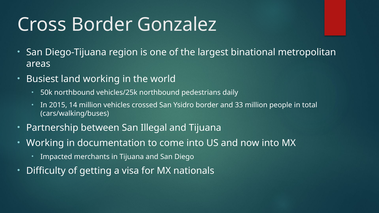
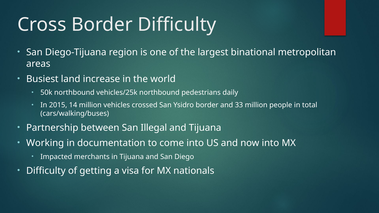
Border Gonzalez: Gonzalez -> Difficulty
land working: working -> increase
